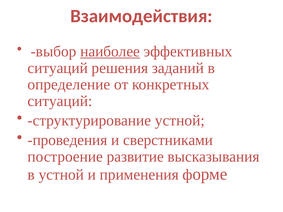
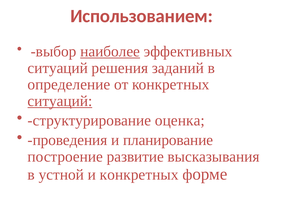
Взаимодействия: Взаимодействия -> Использованием
ситуаций at (60, 101) underline: none -> present
структурирование устной: устной -> оценка
сверстниками: сверстниками -> планирование
и применения: применения -> конкретных
